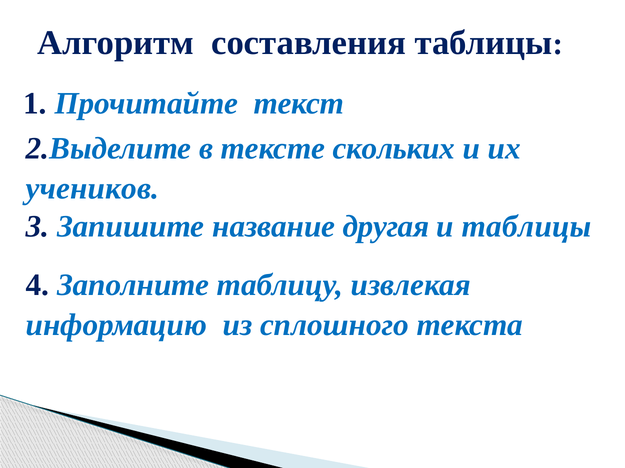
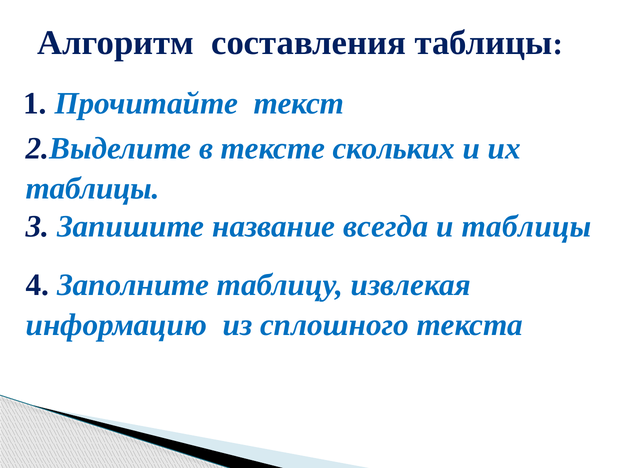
учеников at (92, 189): учеников -> таблицы
другая: другая -> всегда
